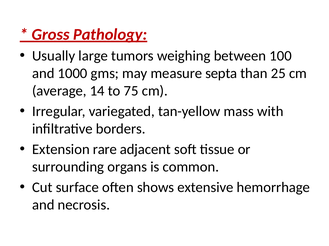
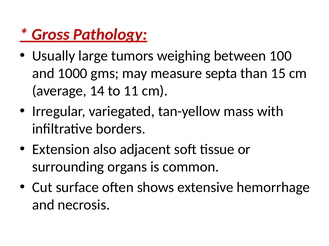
25: 25 -> 15
75: 75 -> 11
rare: rare -> also
